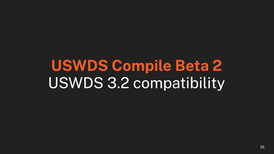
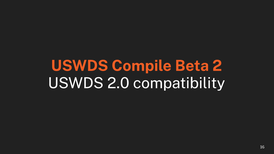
3.2: 3.2 -> 2.0
